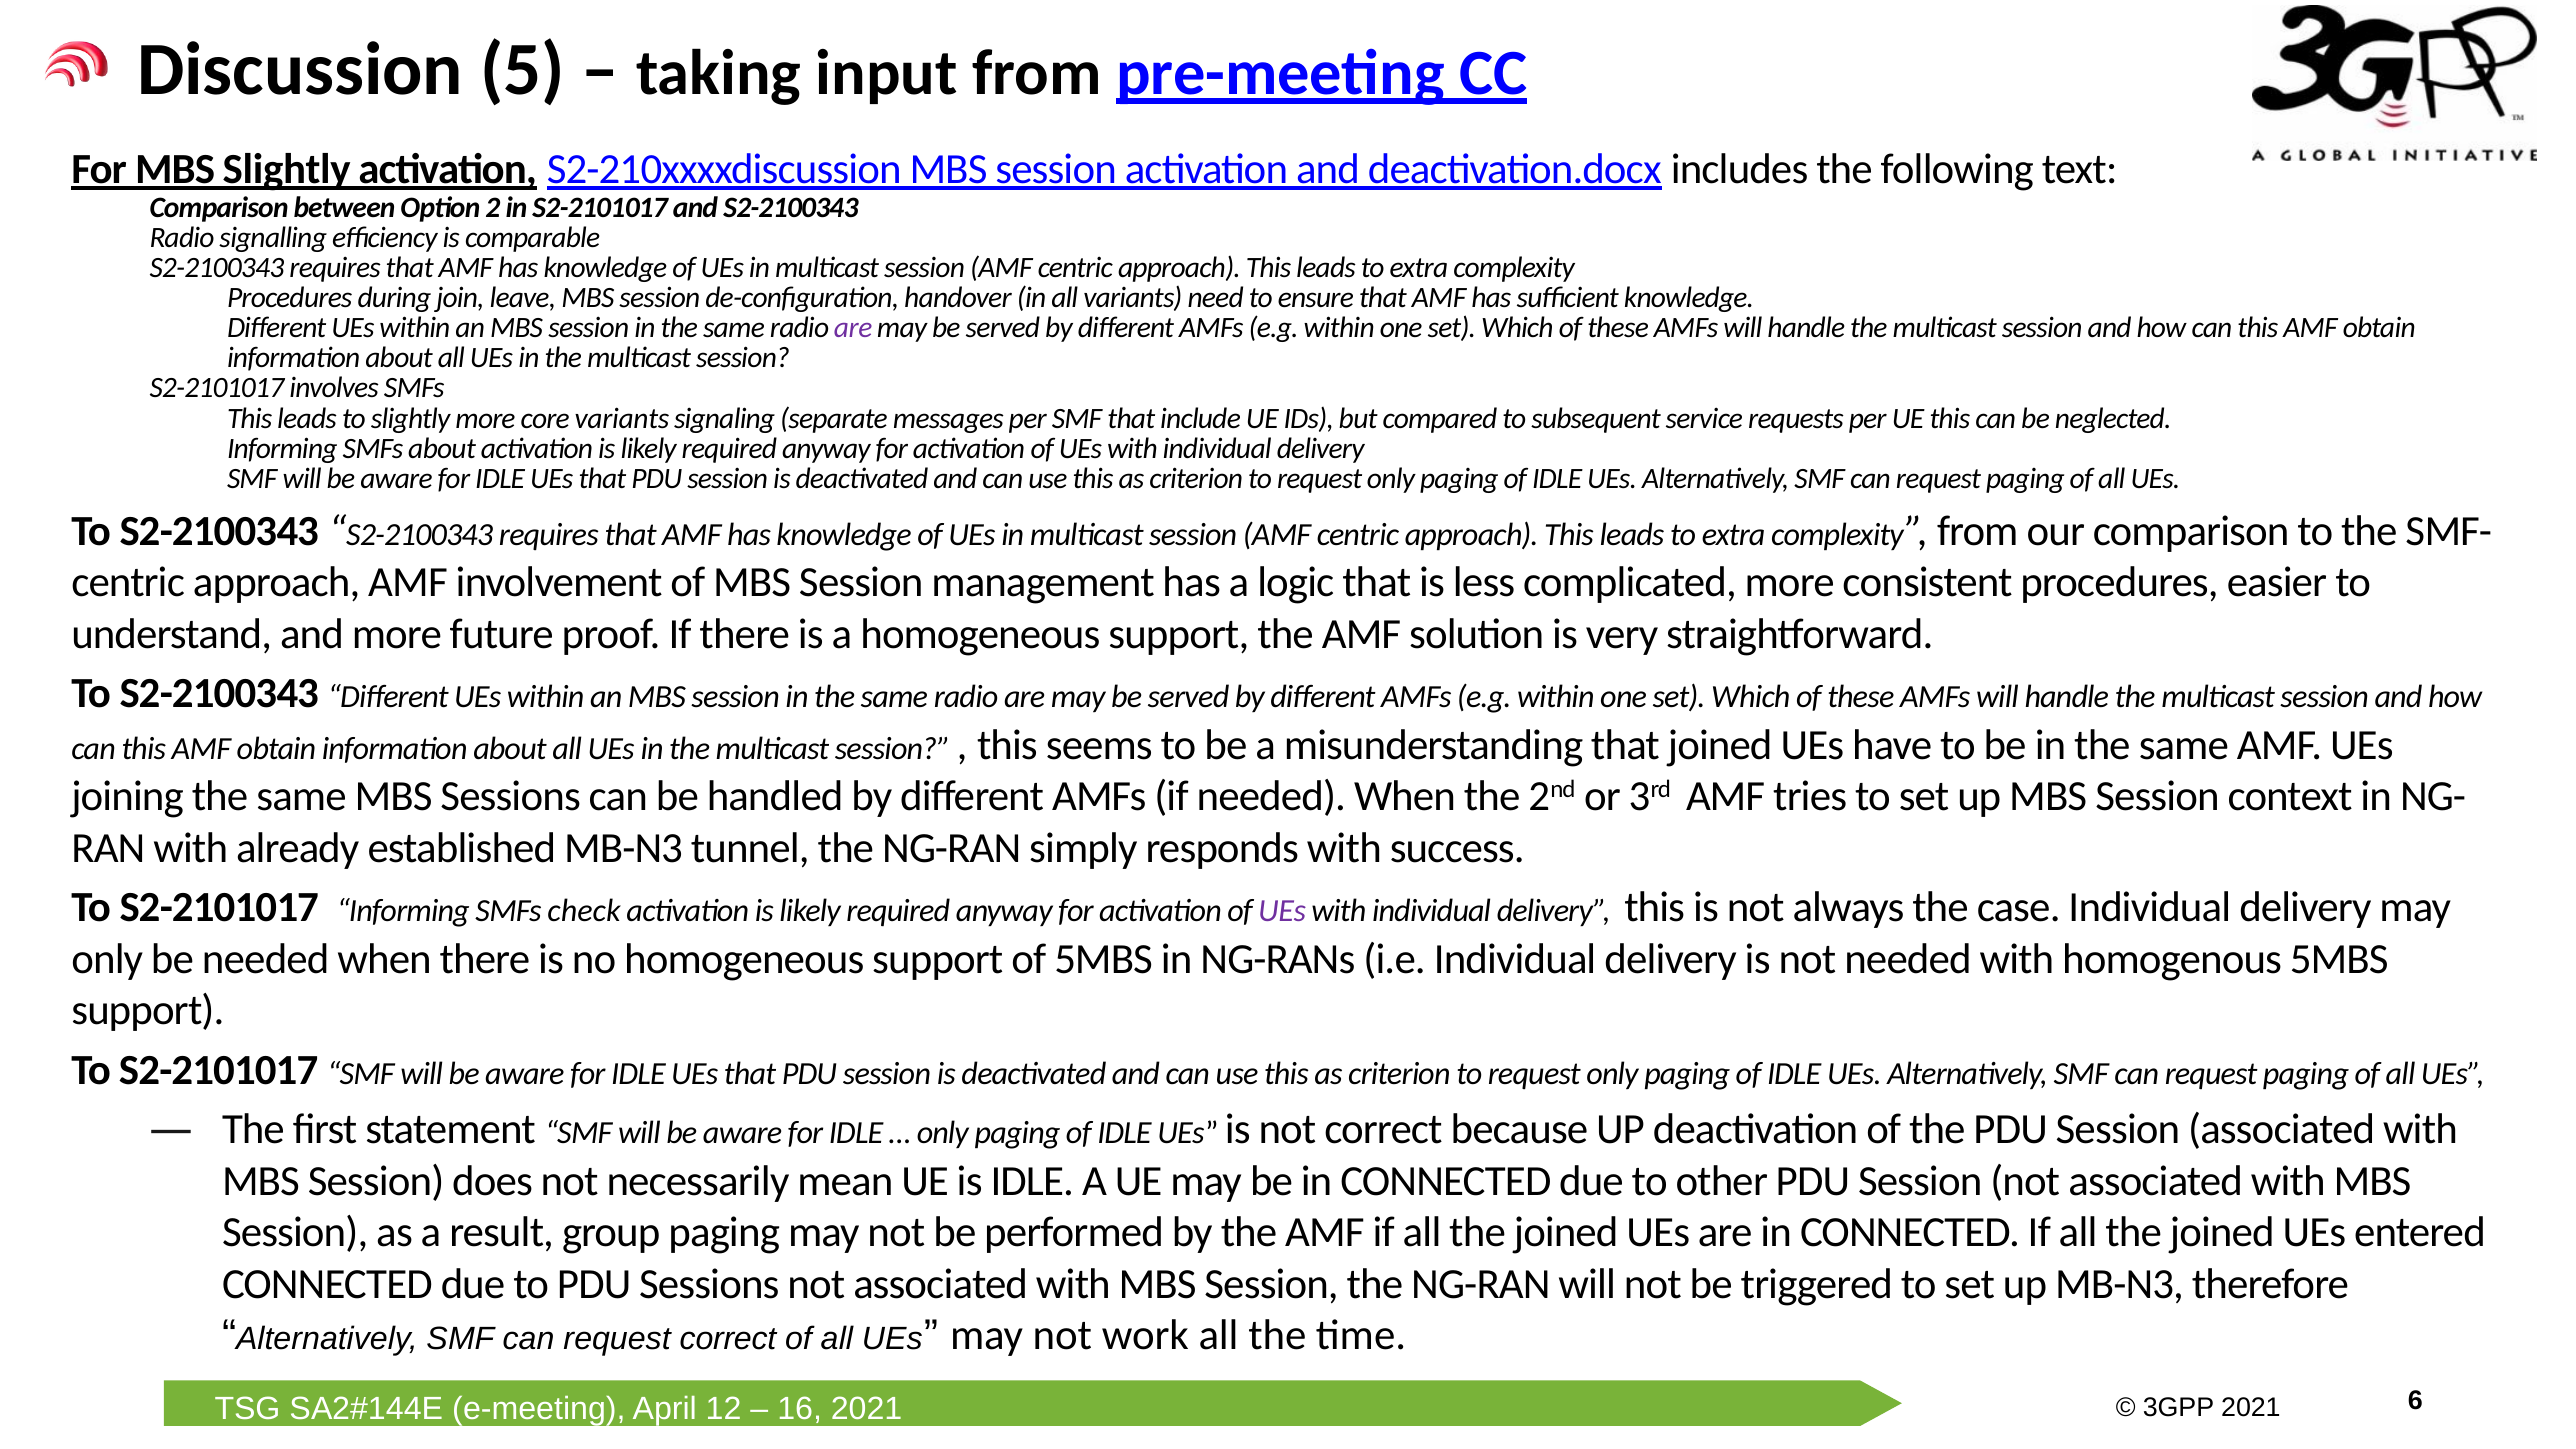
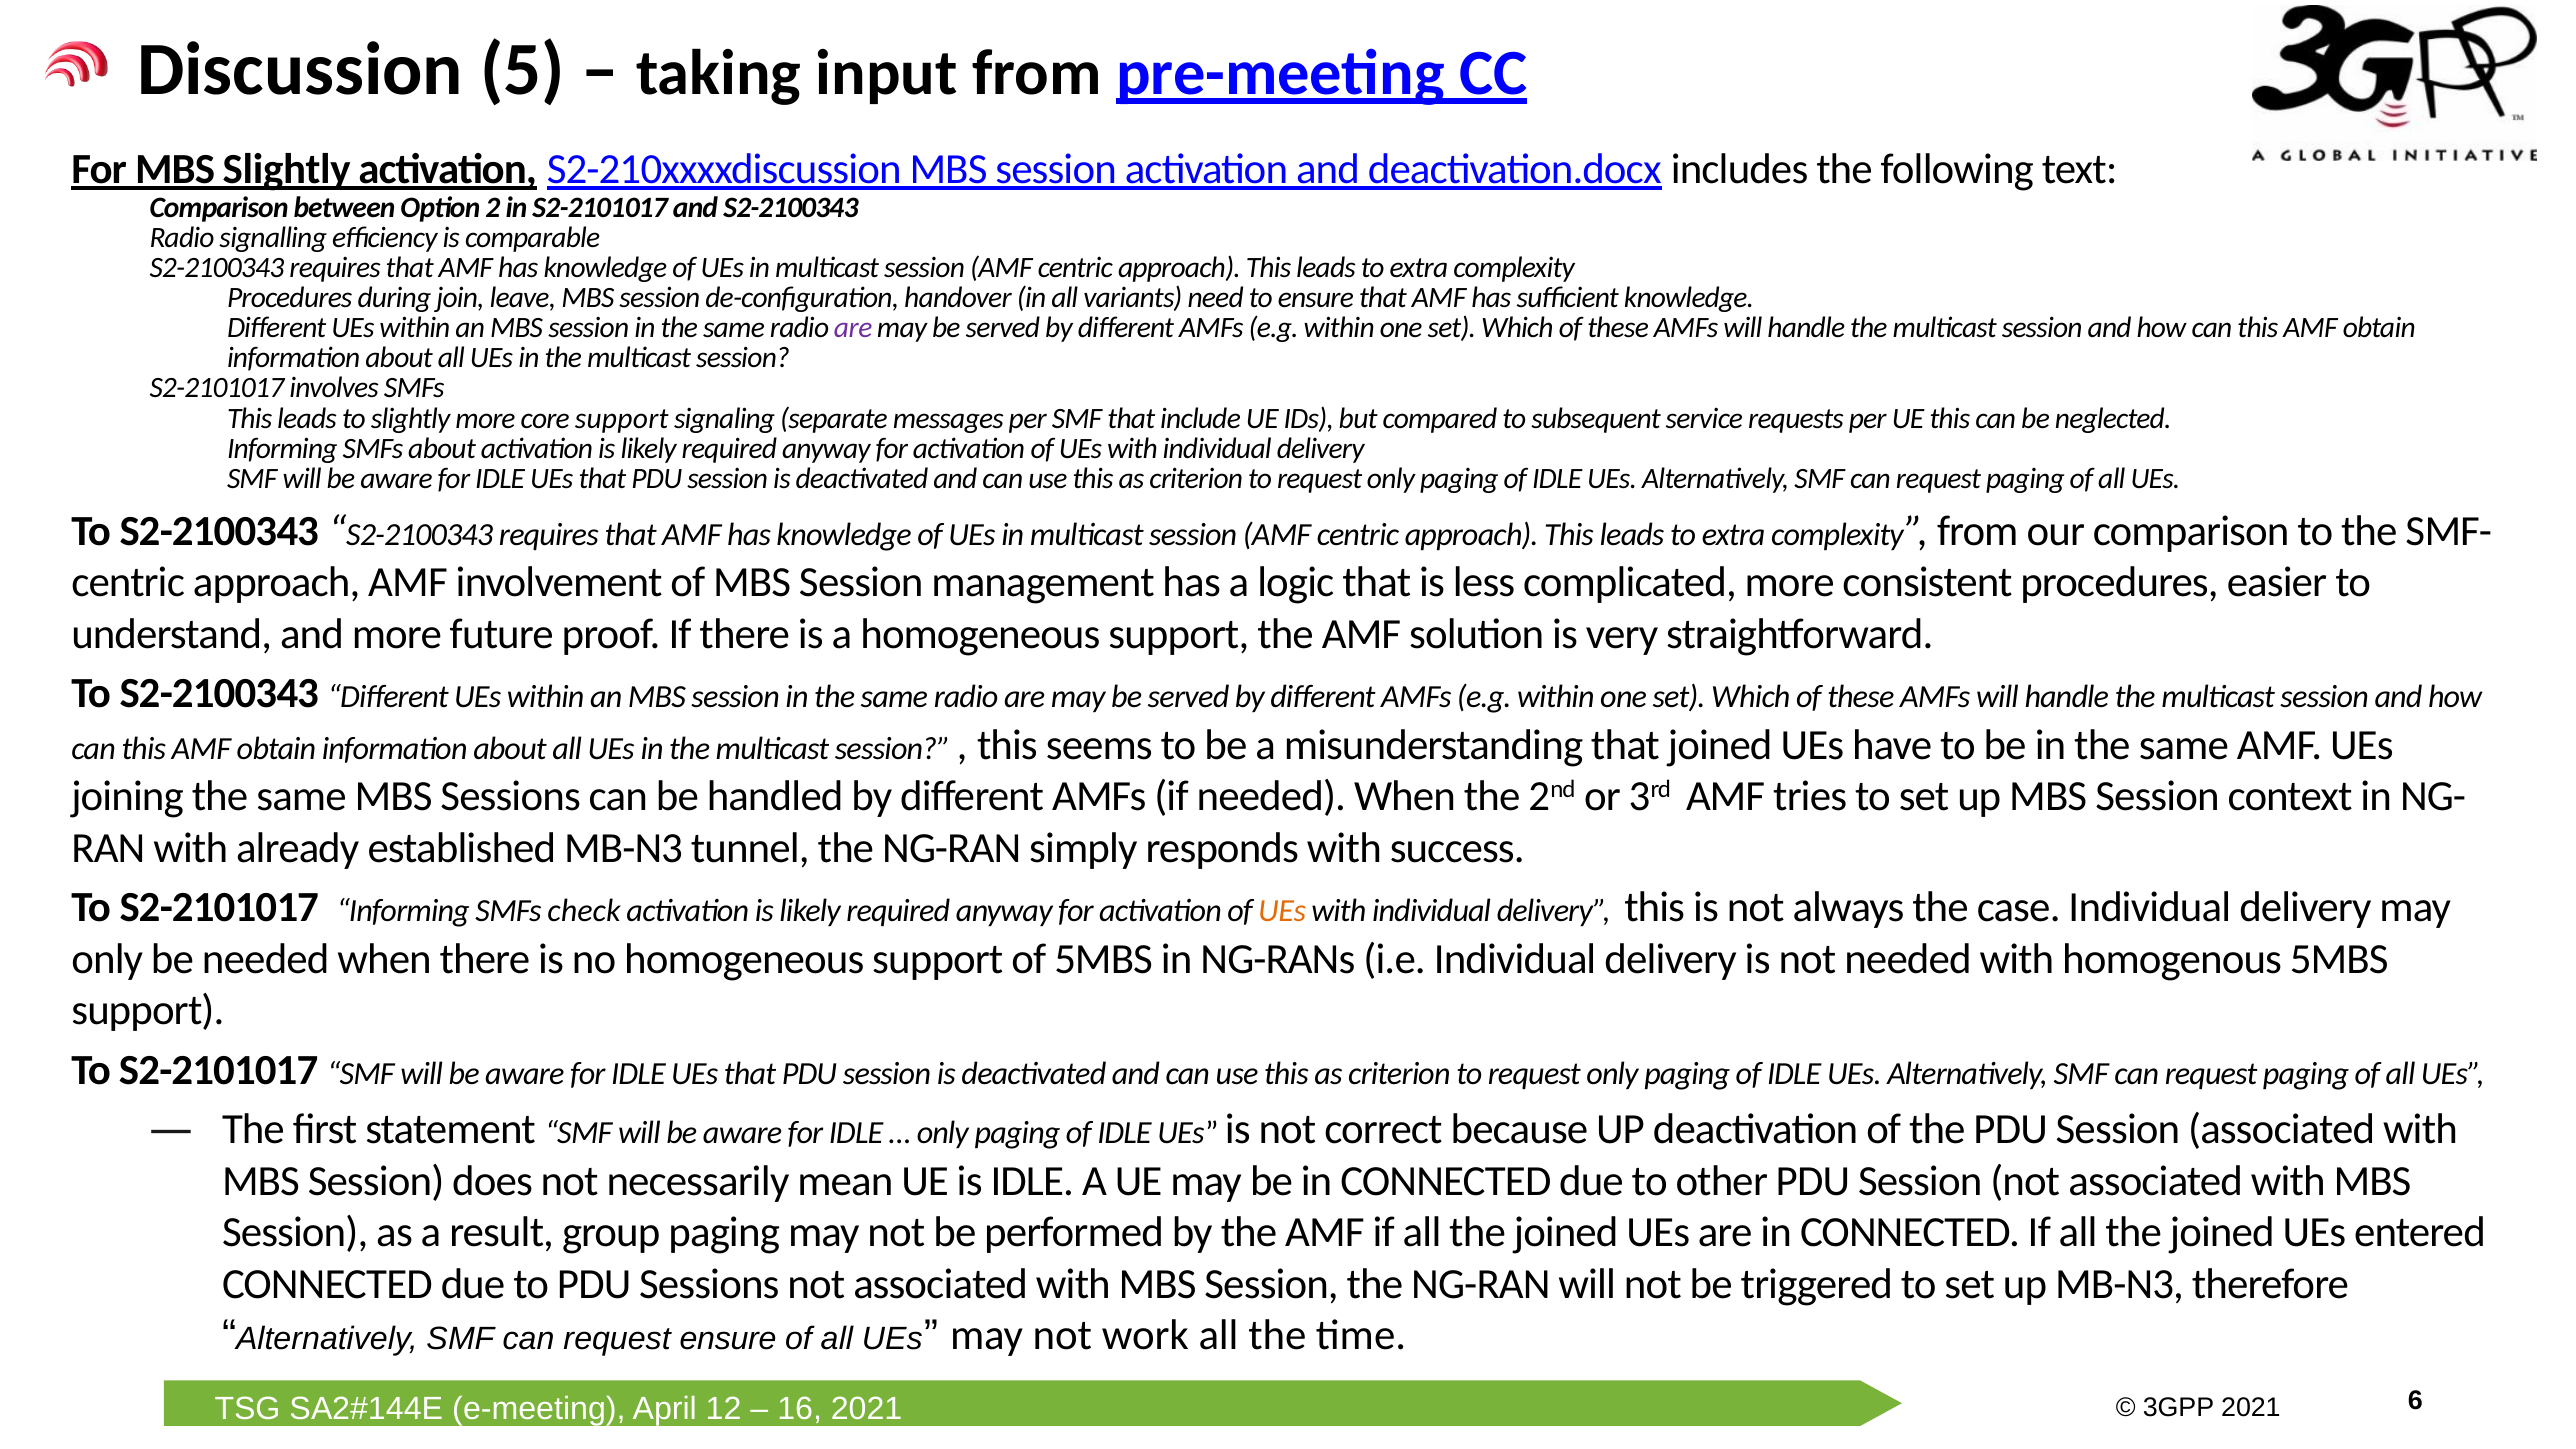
core variants: variants -> support
UEs at (1282, 911) colour: purple -> orange
request correct: correct -> ensure
